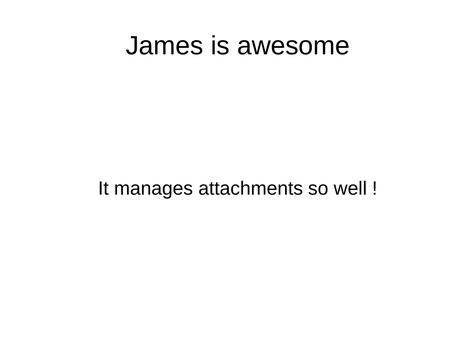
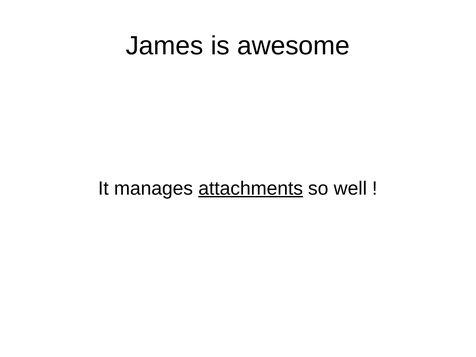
attachments underline: none -> present
